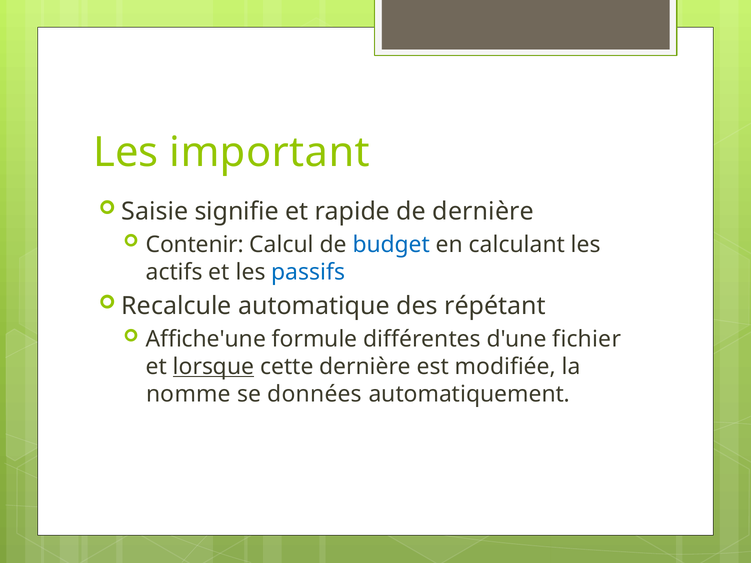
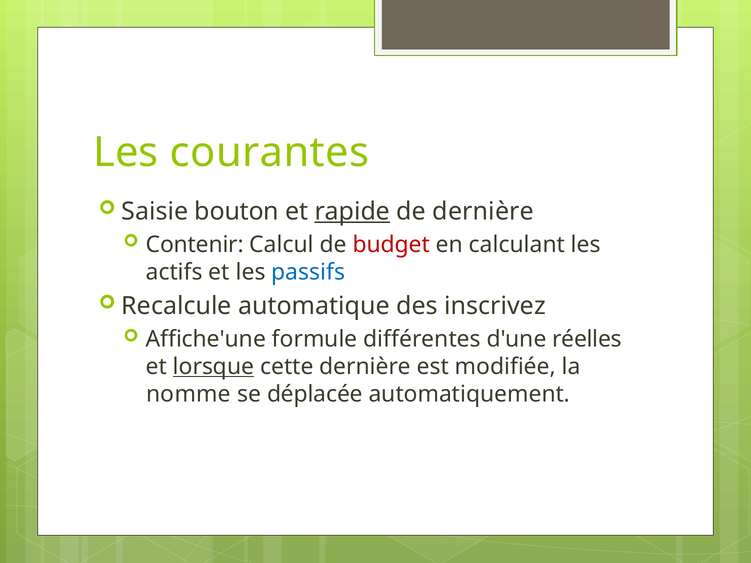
important: important -> courantes
signifie: signifie -> bouton
rapide underline: none -> present
budget colour: blue -> red
répétant: répétant -> inscrivez
fichier: fichier -> réelles
données: données -> déplacée
